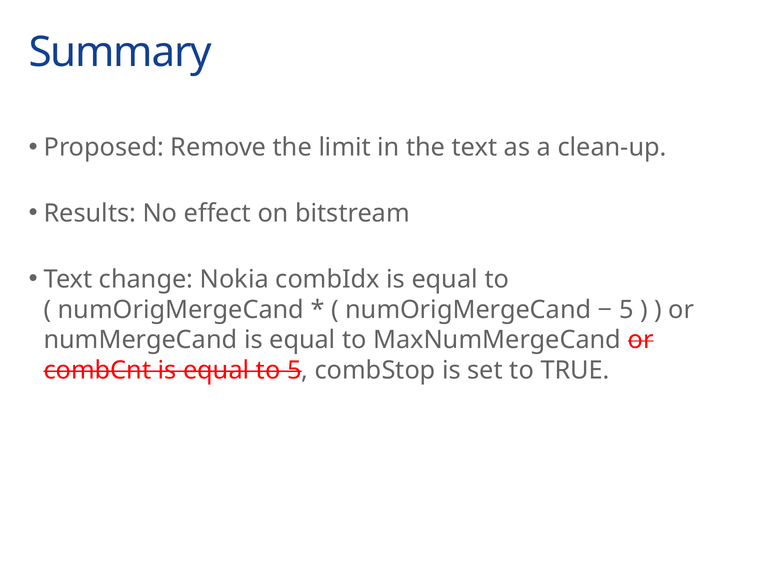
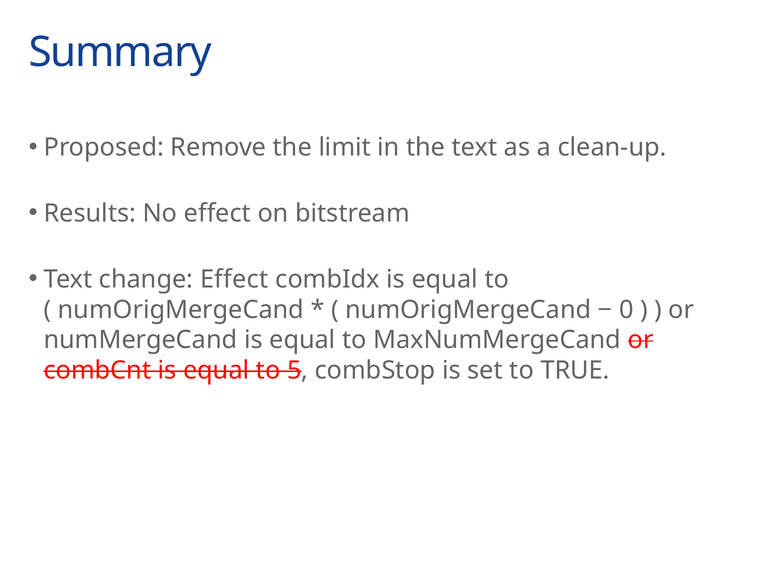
change Nokia: Nokia -> Effect
5 at (626, 310): 5 -> 0
